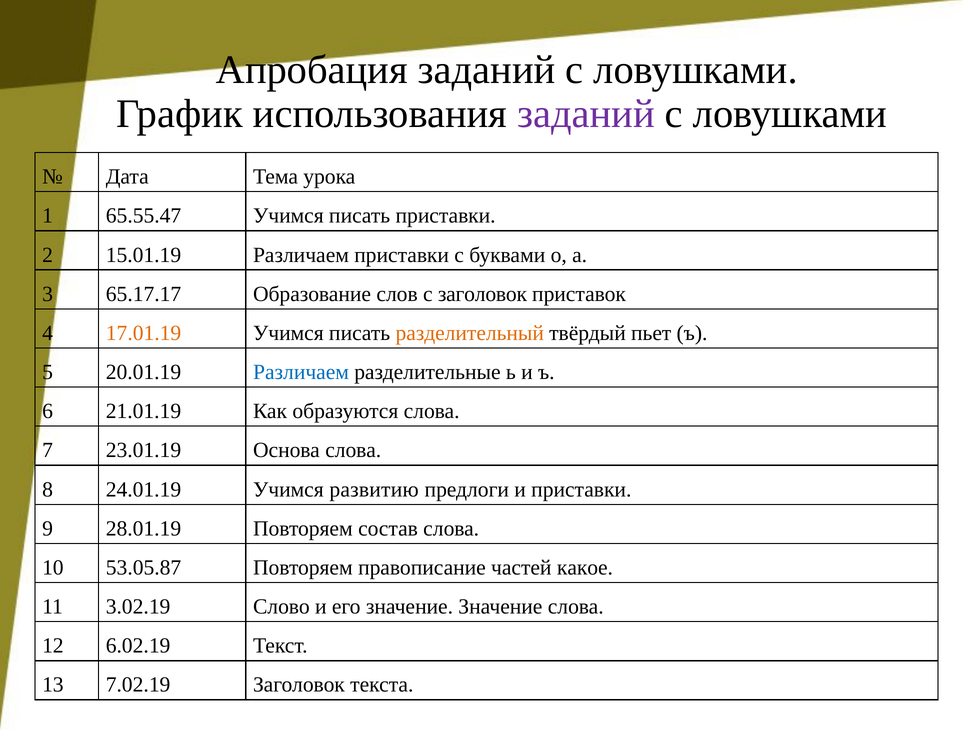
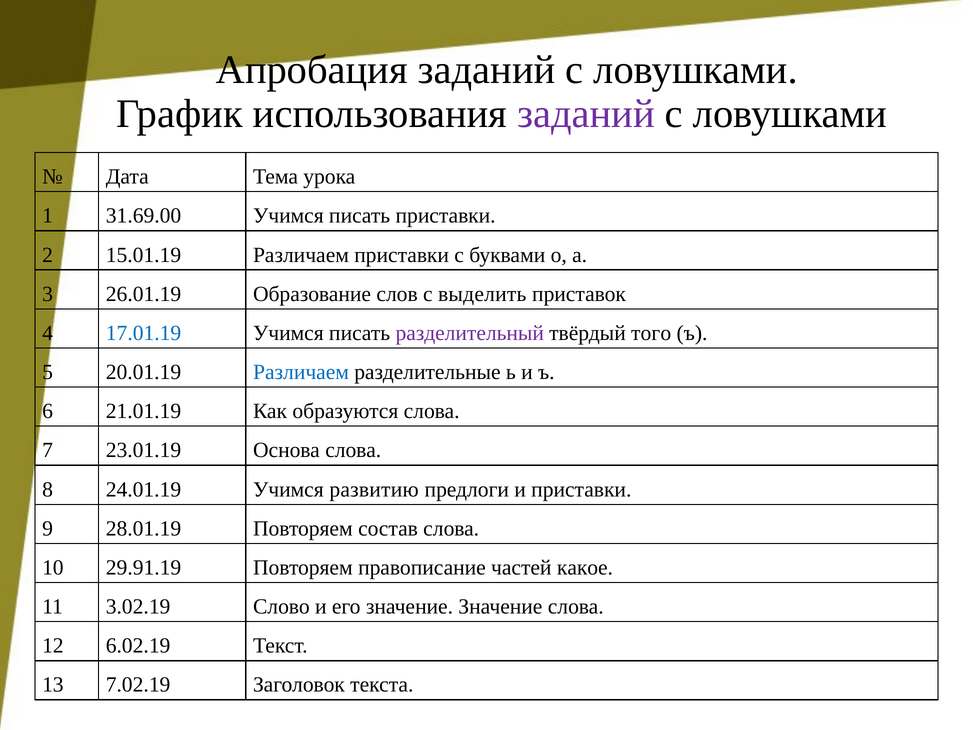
65.55.47: 65.55.47 -> 31.69.00
65.17.17: 65.17.17 -> 26.01.19
с заголовок: заголовок -> выделить
17.01.19 colour: orange -> blue
разделительный colour: orange -> purple
пьет: пьет -> того
53.05.87: 53.05.87 -> 29.91.19
